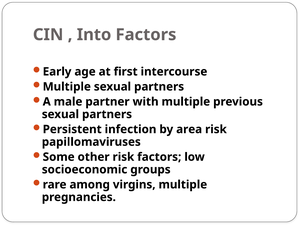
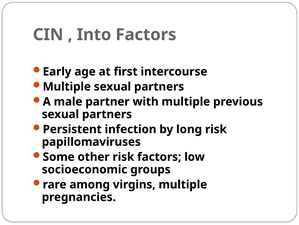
area: area -> long
